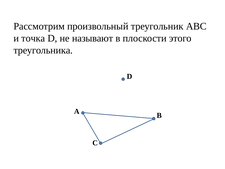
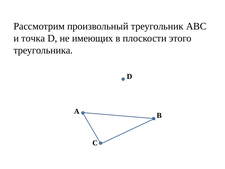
называют: называют -> имеющих
